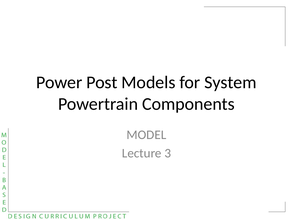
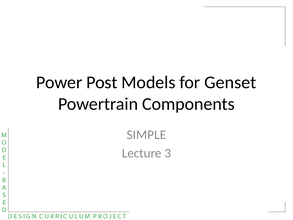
System: System -> Genset
MODEL: MODEL -> SIMPLE
